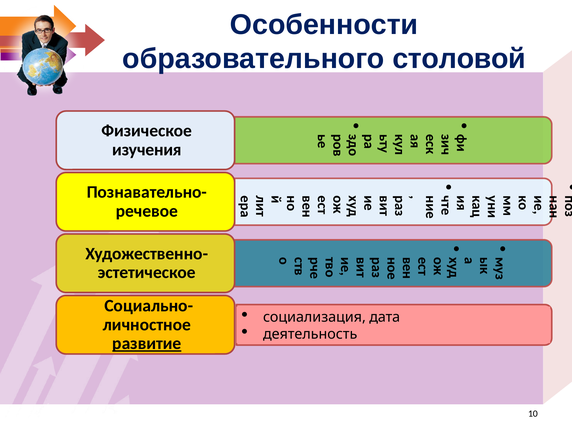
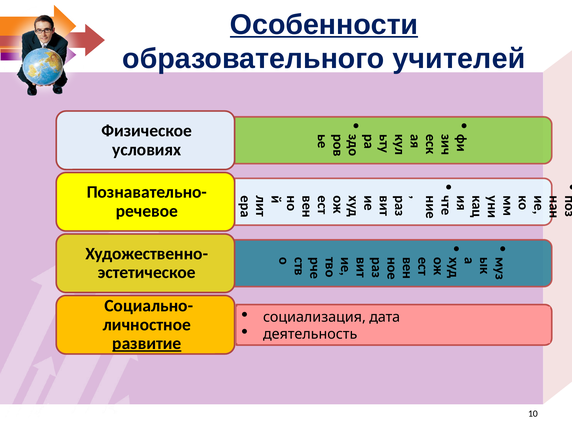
Особенности underline: none -> present
столовой: столовой -> учителей
изучения: изучения -> условиях
